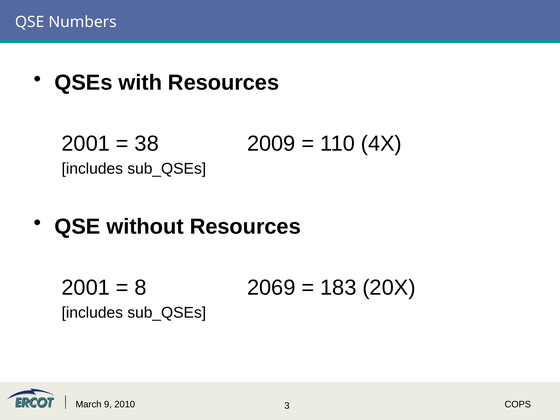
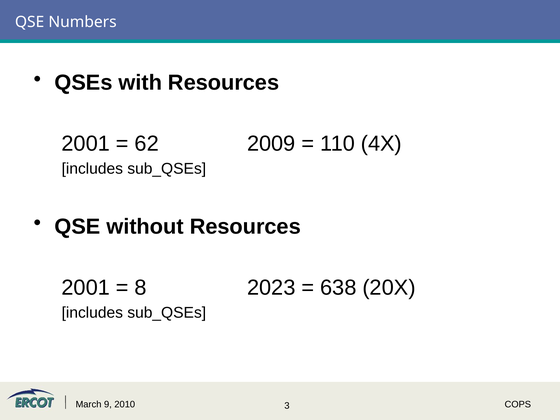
38: 38 -> 62
2069: 2069 -> 2023
183: 183 -> 638
